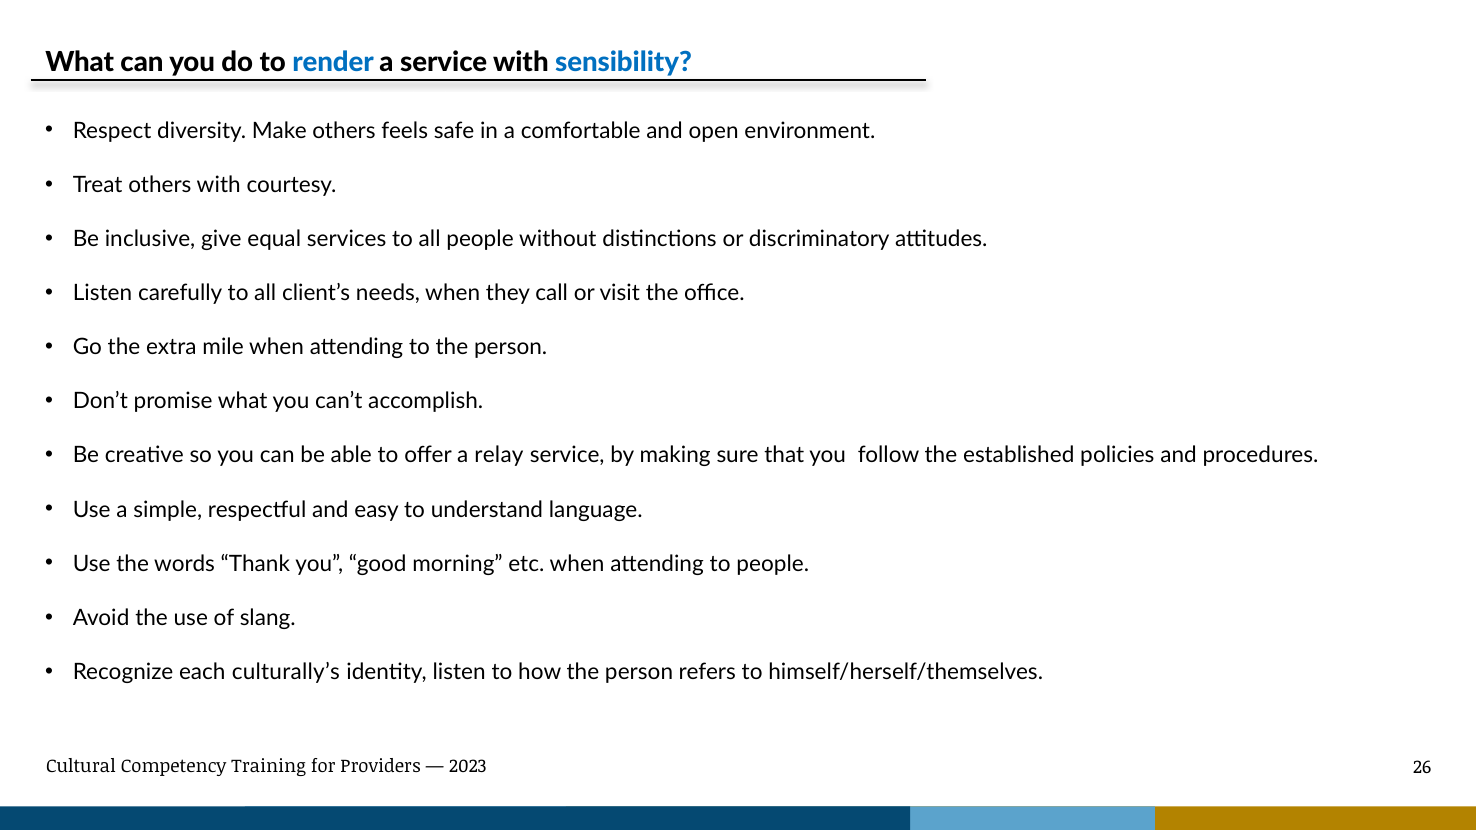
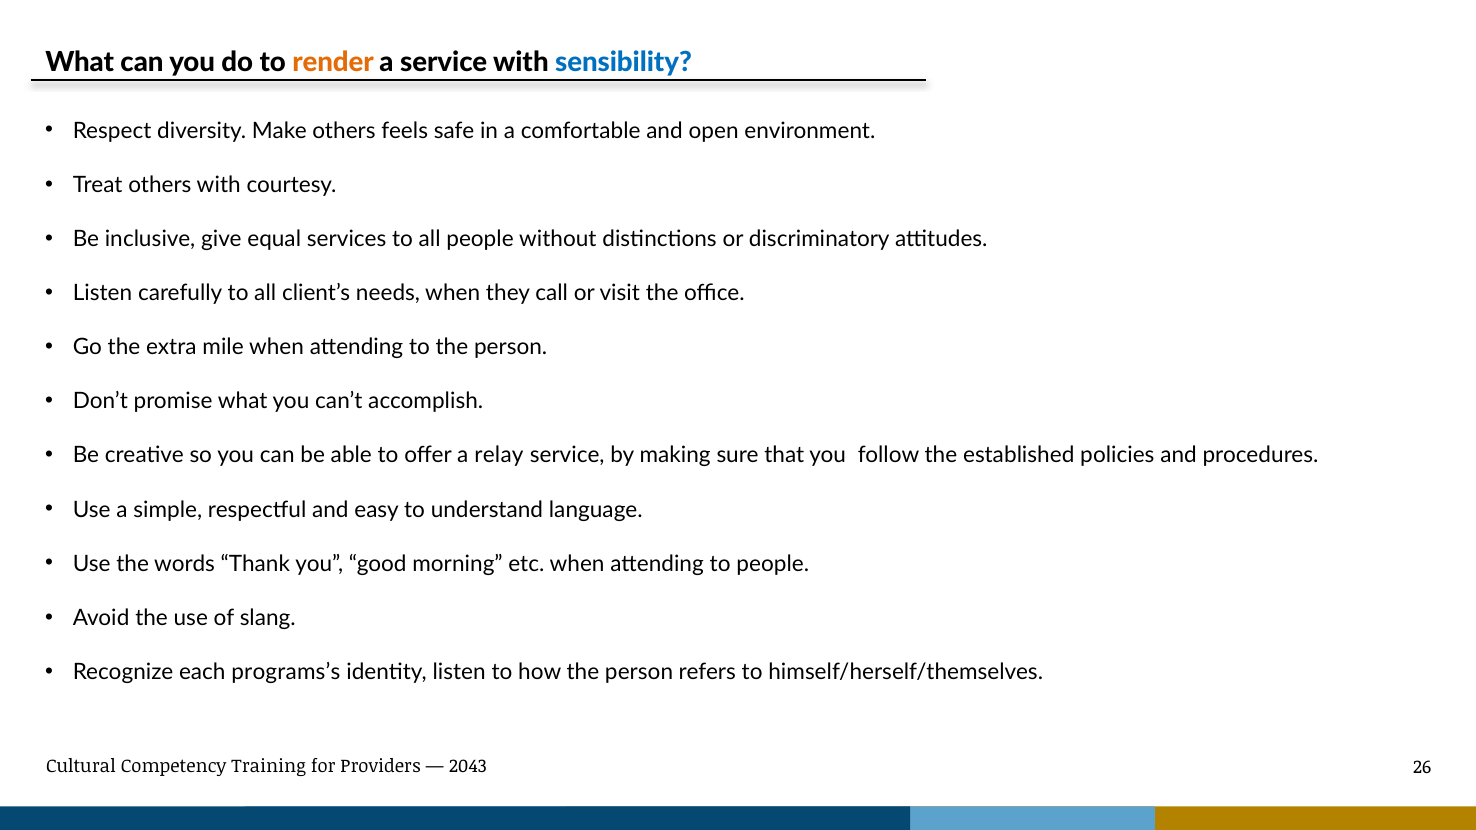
render colour: blue -> orange
culturally’s: culturally’s -> programs’s
2023: 2023 -> 2043
